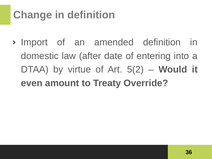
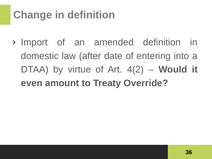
5(2: 5(2 -> 4(2
